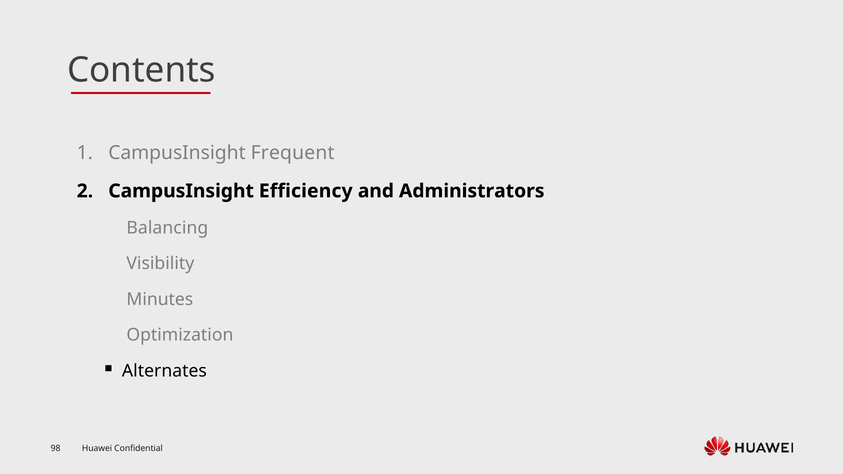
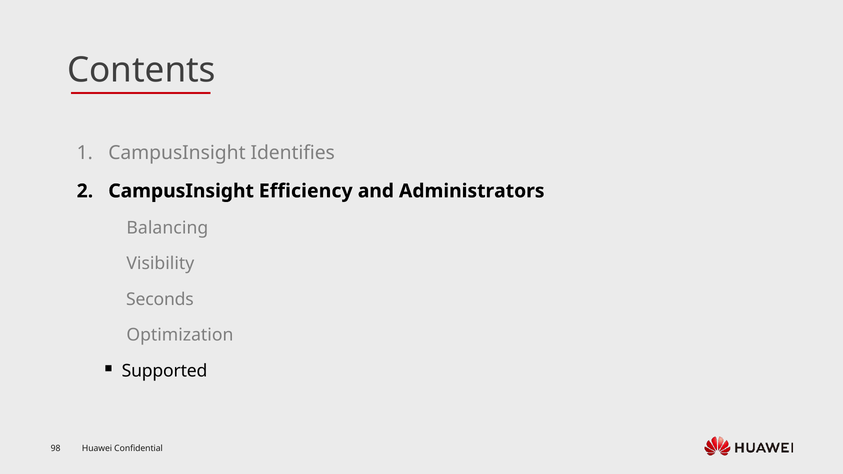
Frequent: Frequent -> Identifies
Minutes: Minutes -> Seconds
Alternates: Alternates -> Supported
